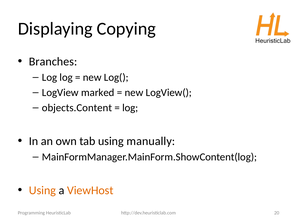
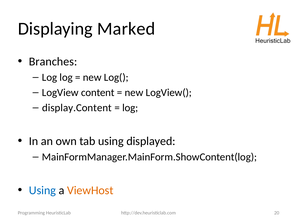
Copying: Copying -> Marked
marked: marked -> content
objects.Content: objects.Content -> display.Content
manually: manually -> displayed
Using at (42, 190) colour: orange -> blue
